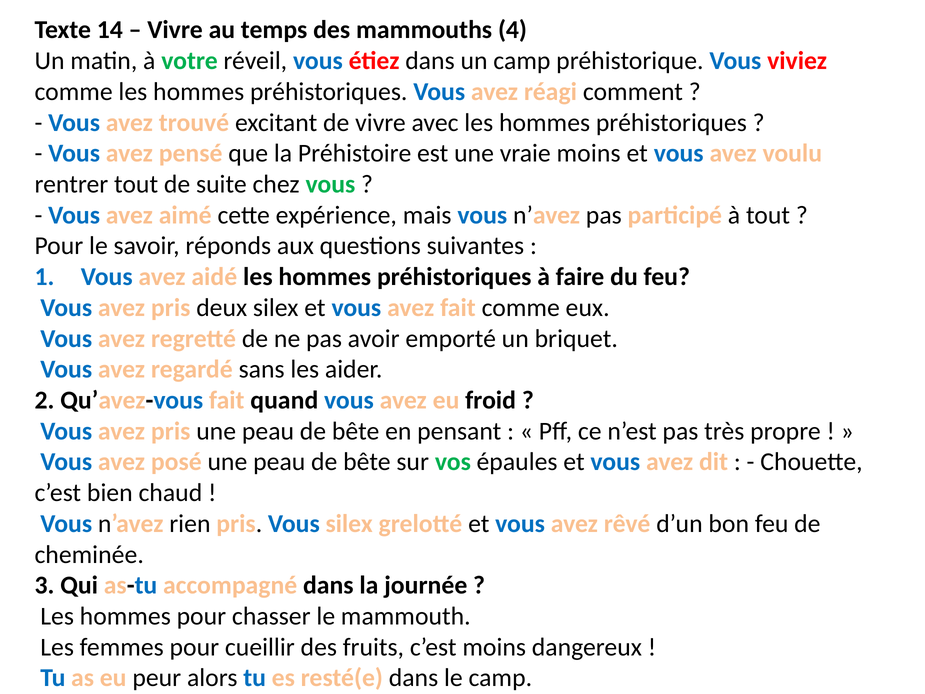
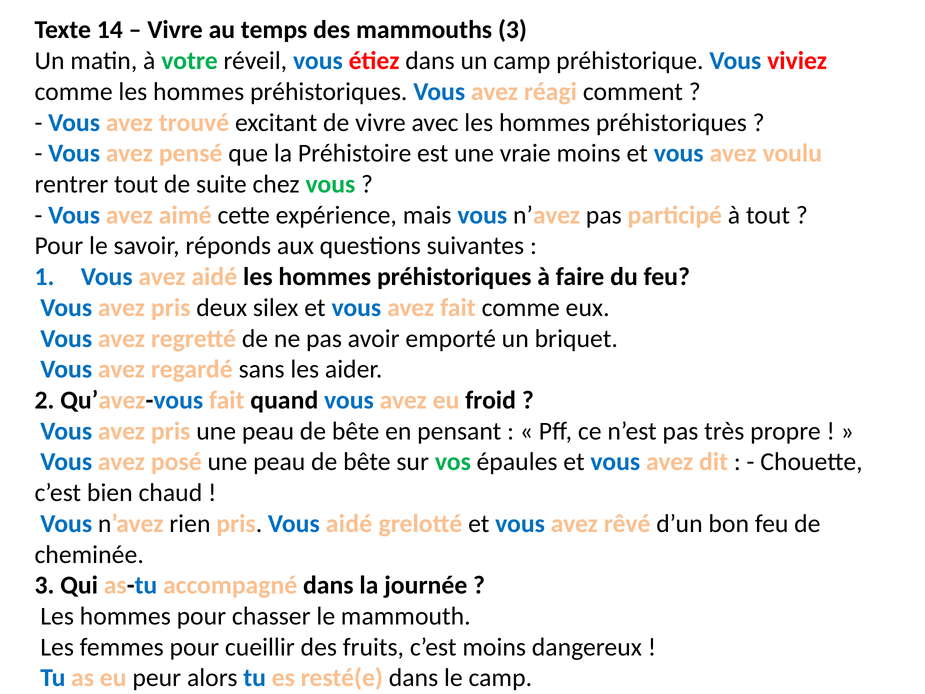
mammouths 4: 4 -> 3
Vous silex: silex -> aidé
